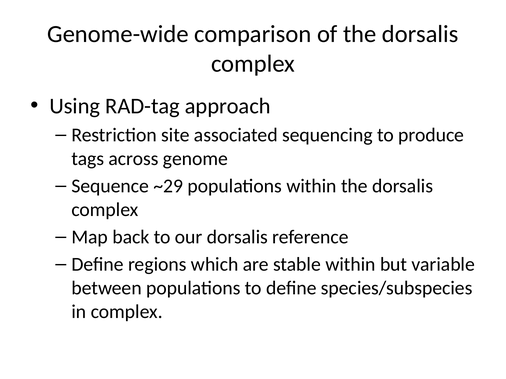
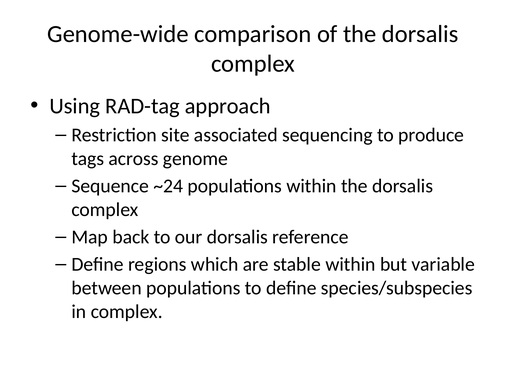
~29: ~29 -> ~24
